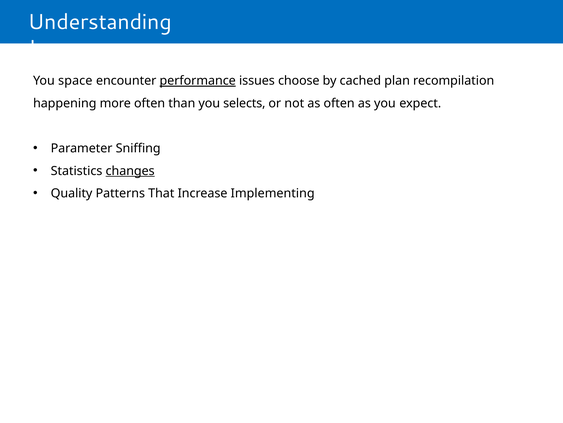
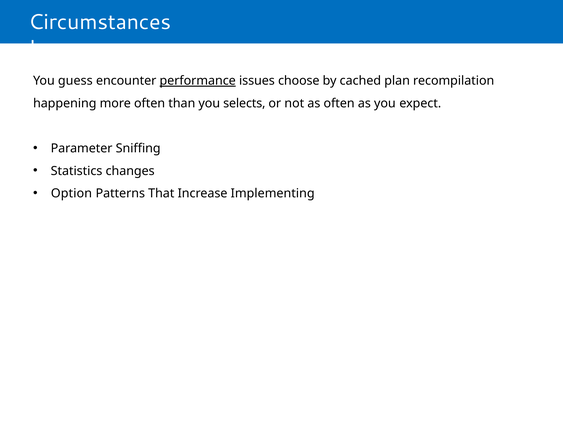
Understanding: Understanding -> Circumstances
space: space -> guess
changes underline: present -> none
Quality: Quality -> Option
